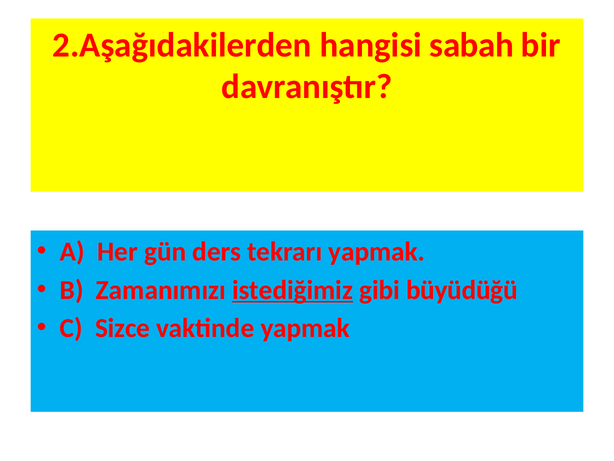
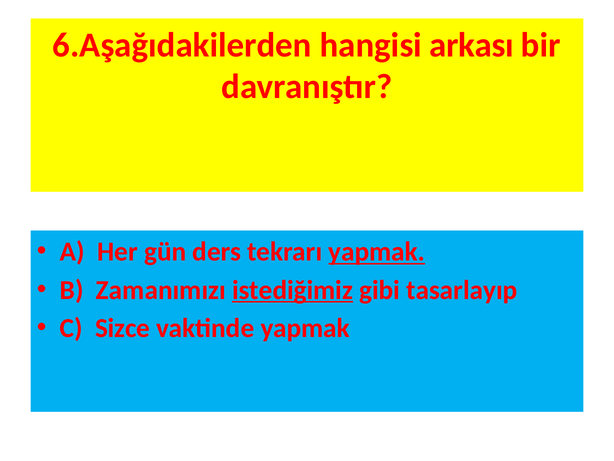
2.Aşağıdakilerden: 2.Aşağıdakilerden -> 6.Aşağıdakilerden
sabah: sabah -> arkası
yapmak at (377, 252) underline: none -> present
büyüdüğü: büyüdüğü -> tasarlayıp
